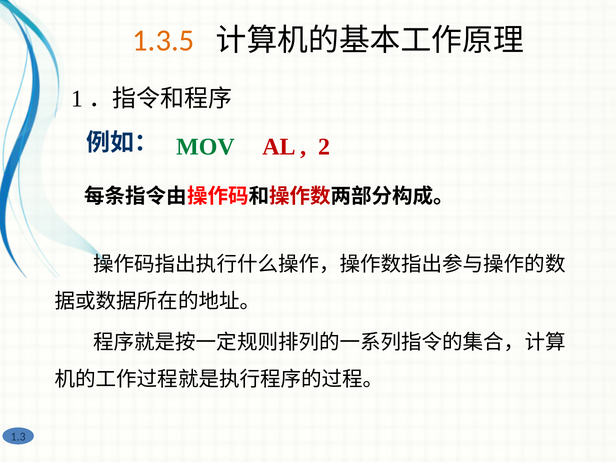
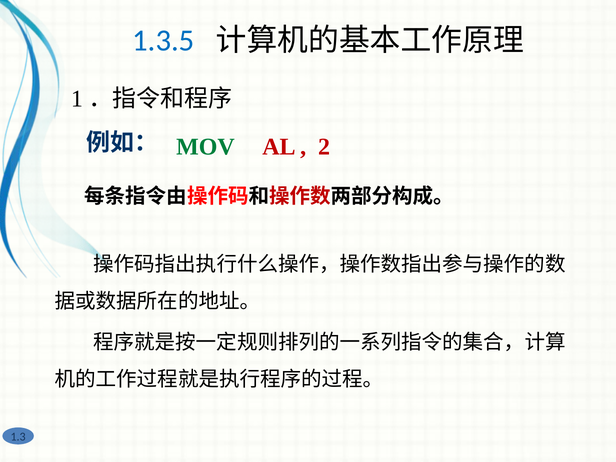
1.3.5 colour: orange -> blue
